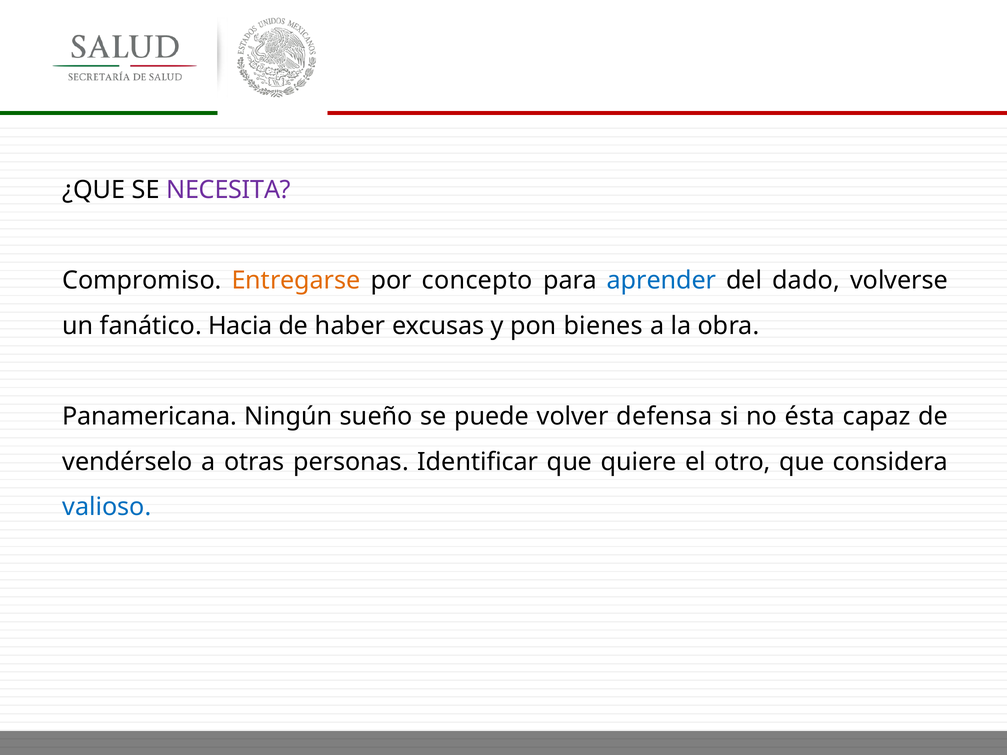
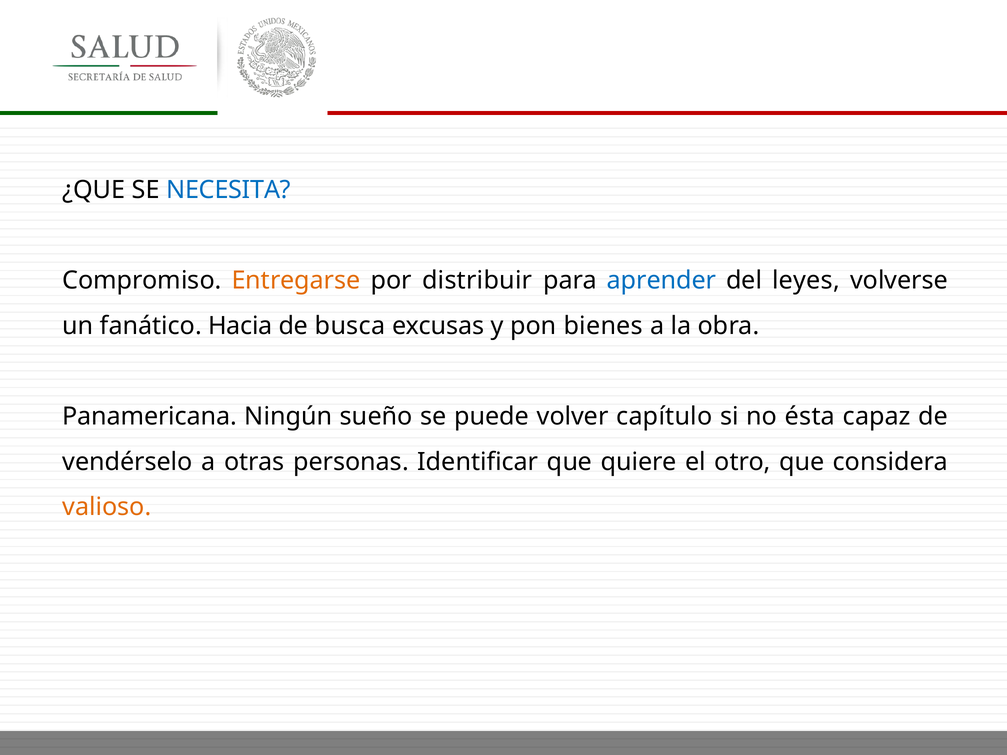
NECESITA colour: purple -> blue
concepto: concepto -> distribuir
dado: dado -> leyes
haber: haber -> busca
defensa: defensa -> capítulo
valioso colour: blue -> orange
